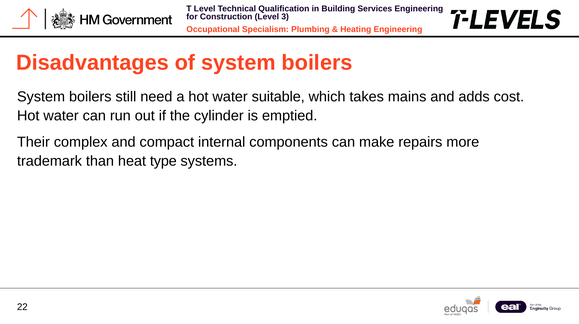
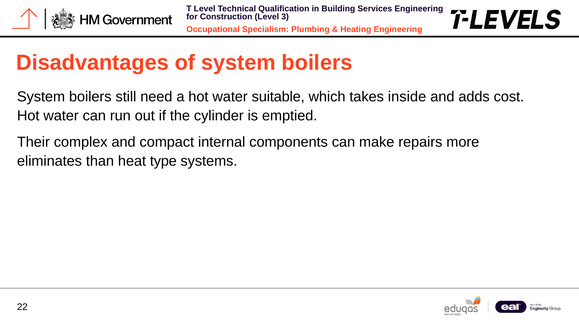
mains: mains -> inside
trademark: trademark -> eliminates
